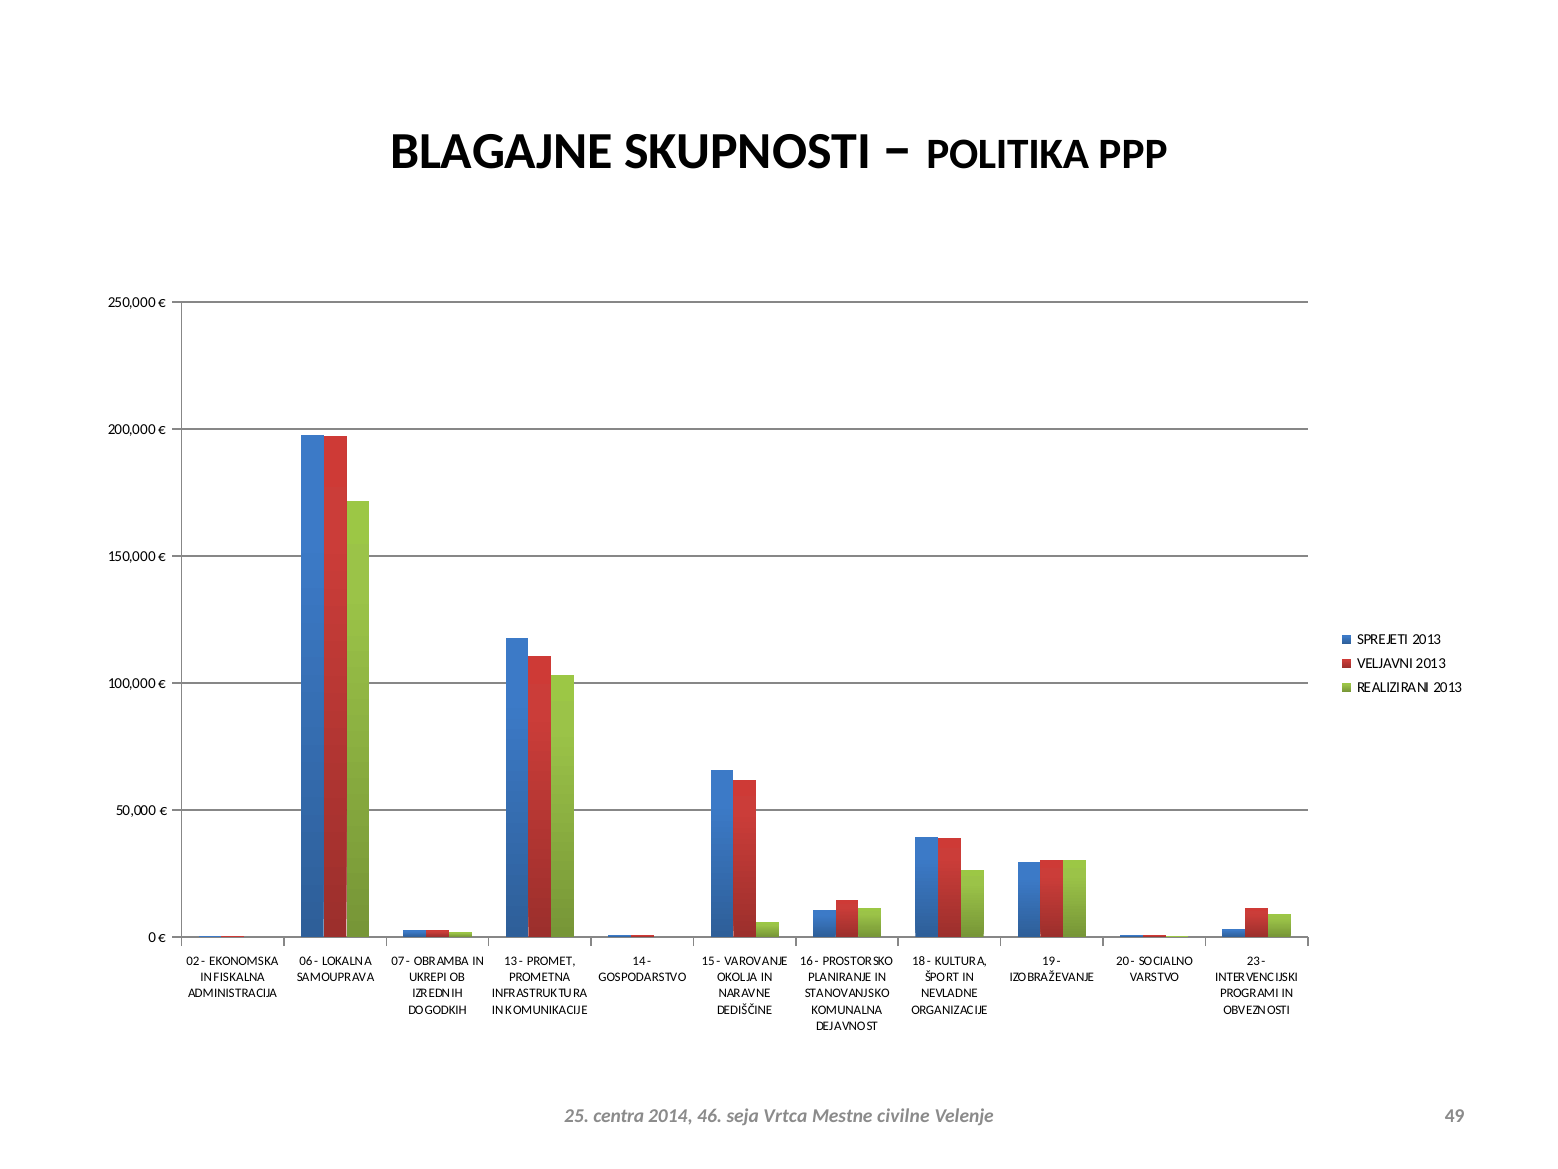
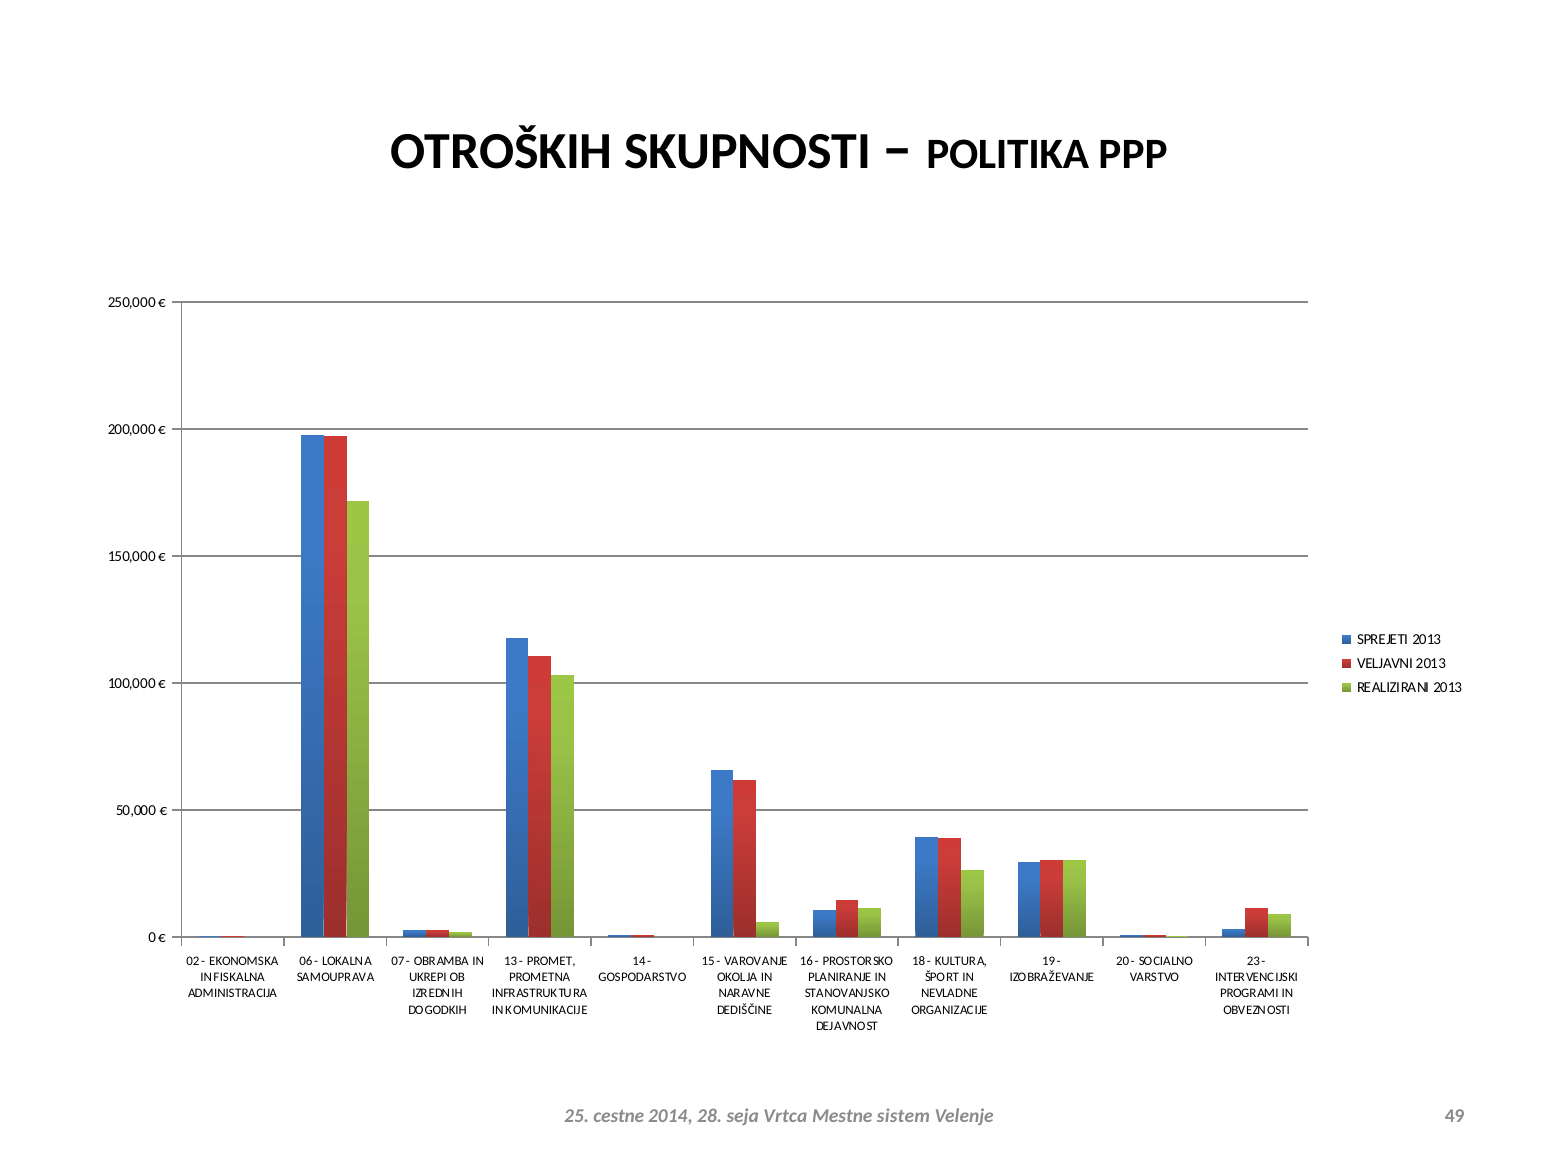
BLAGAJNE: BLAGAJNE -> OTROŠKIH
centra: centra -> cestne
46: 46 -> 28
civilne: civilne -> sistem
